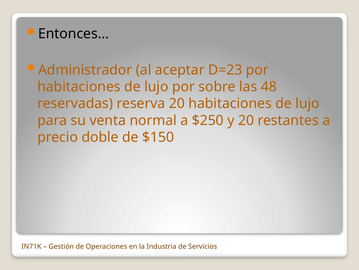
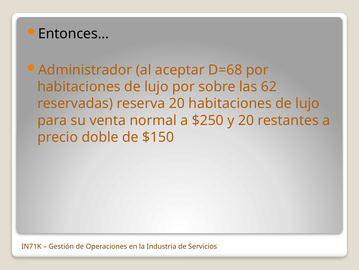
D=23: D=23 -> D=68
48: 48 -> 62
